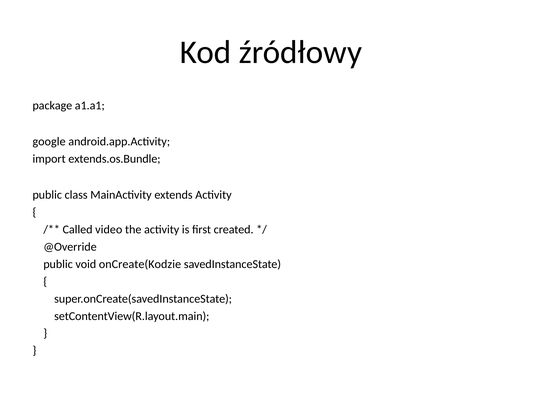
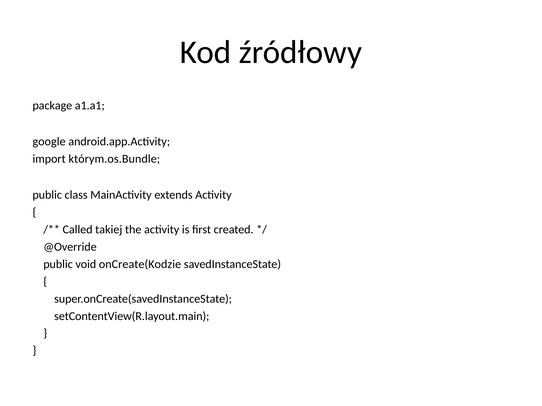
extends.os.Bundle: extends.os.Bundle -> którym.os.Bundle
video: video -> takiej
